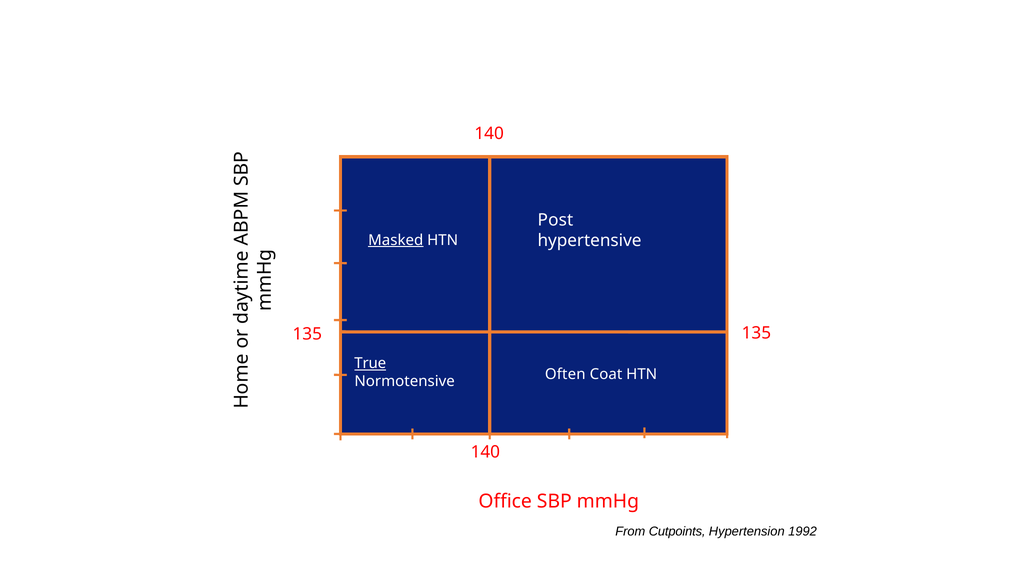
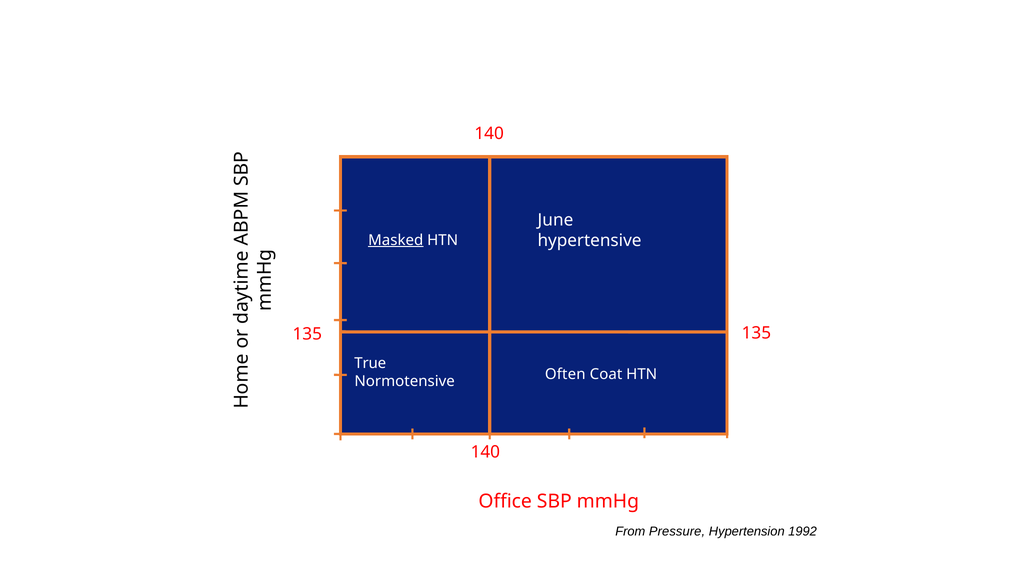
Post: Post -> June
True underline: present -> none
Cutpoints: Cutpoints -> Pressure
